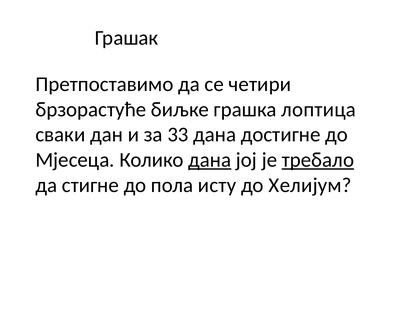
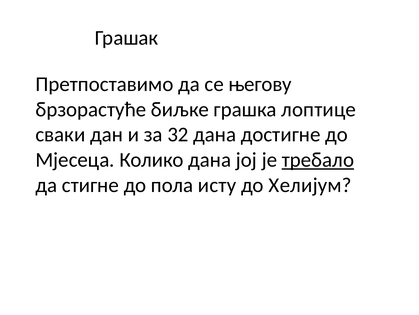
четири: четири -> његову
лоптица: лоптица -> лоптице
33: 33 -> 32
дана at (210, 160) underline: present -> none
